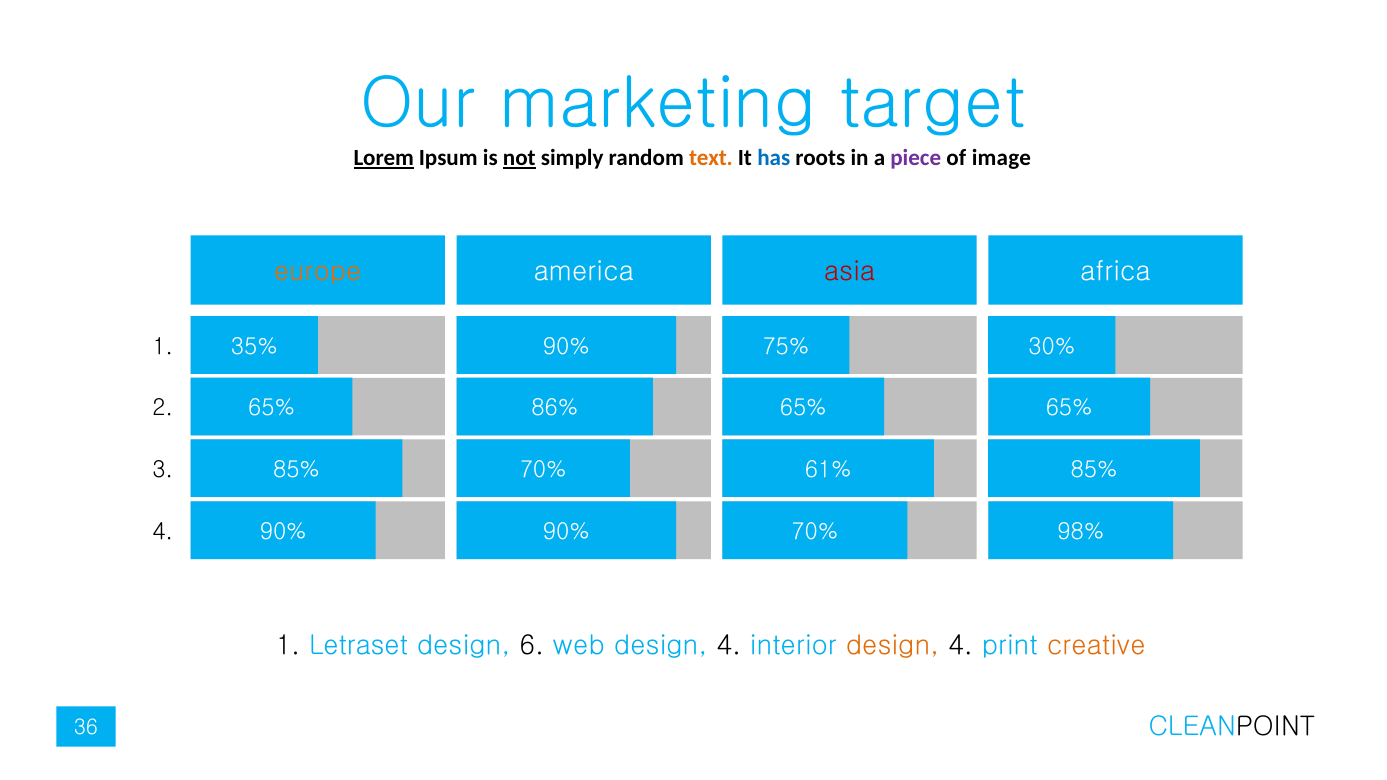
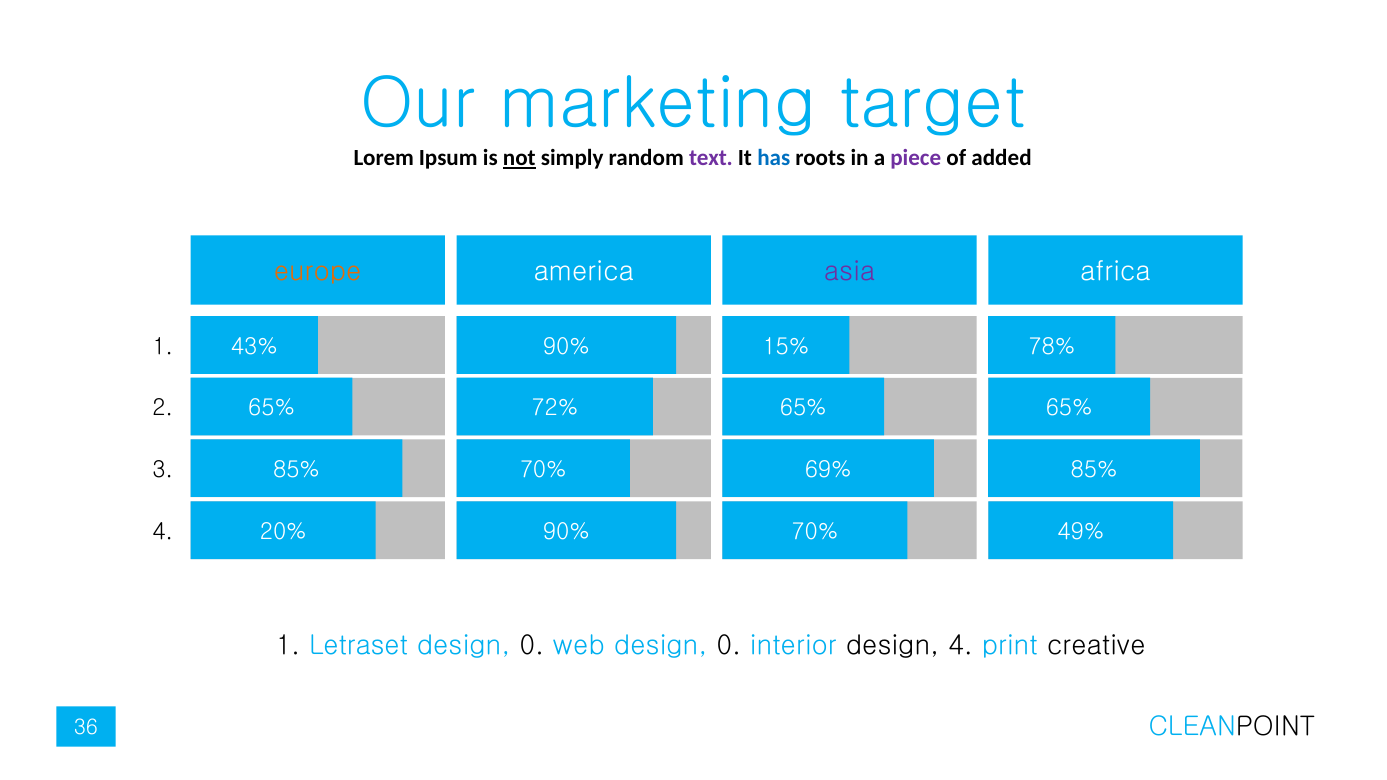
Lorem underline: present -> none
text colour: orange -> purple
image: image -> added
asia colour: red -> purple
35%: 35% -> 43%
75%: 75% -> 15%
30%: 30% -> 78%
86%: 86% -> 72%
61%: 61% -> 69%
90% at (283, 532): 90% -> 20%
98%: 98% -> 49%
6 at (532, 646): 6 -> 0
web design 4: 4 -> 0
design at (893, 646) colour: orange -> black
creative colour: orange -> black
